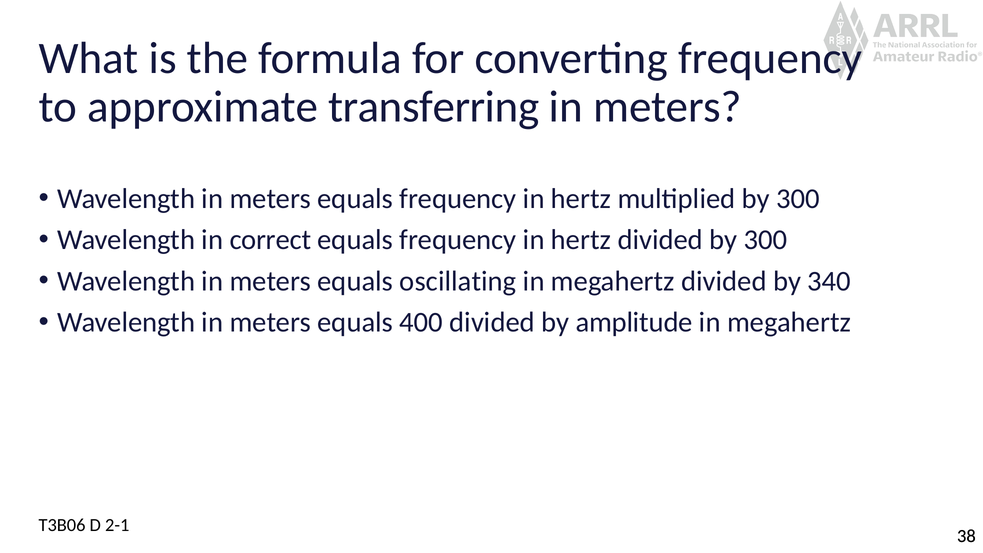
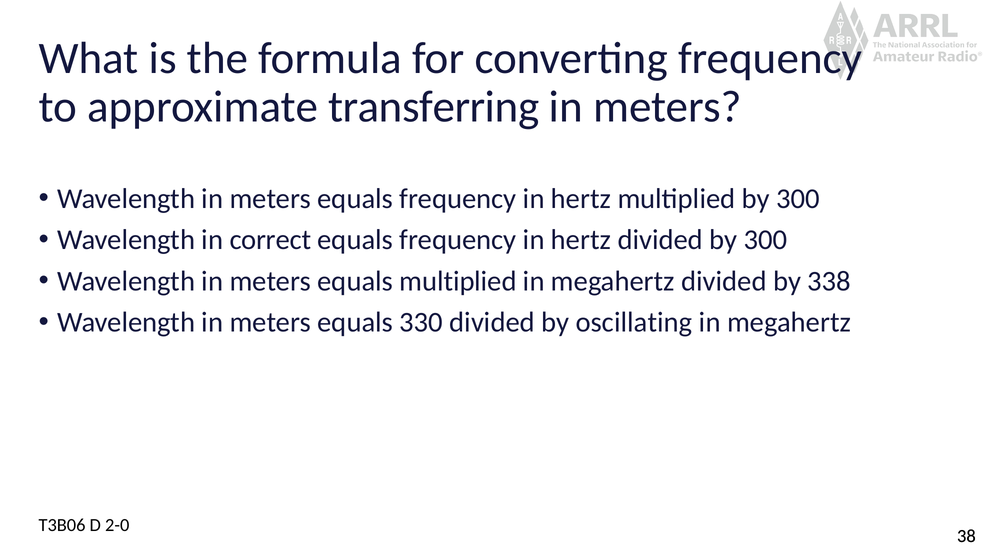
equals oscillating: oscillating -> multiplied
340: 340 -> 338
400: 400 -> 330
amplitude: amplitude -> oscillating
2-1: 2-1 -> 2-0
